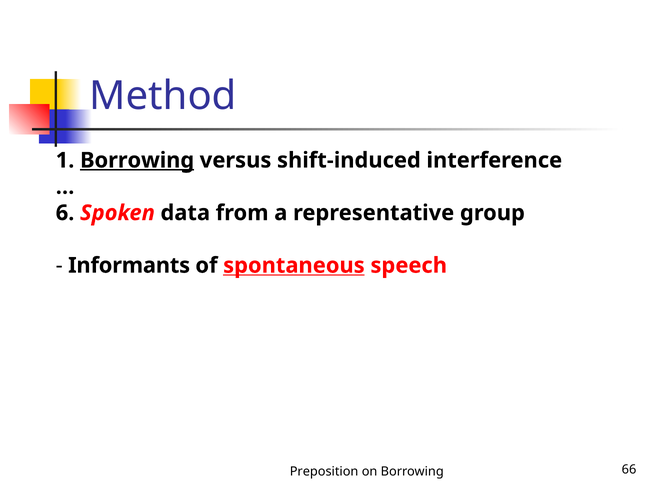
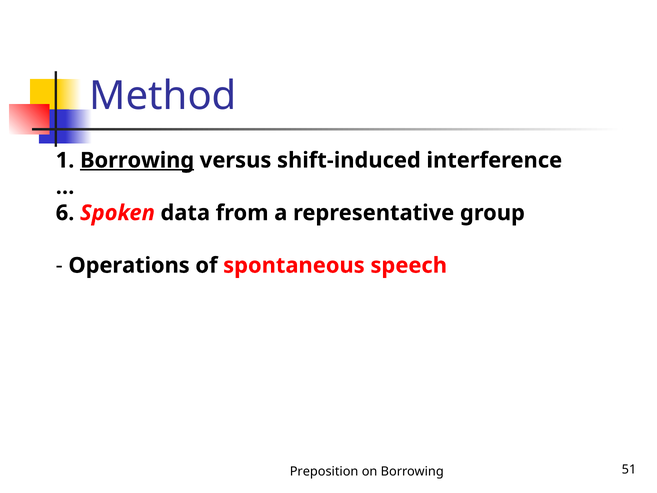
Informants: Informants -> Operations
spontaneous underline: present -> none
66: 66 -> 51
